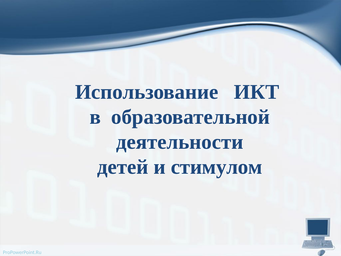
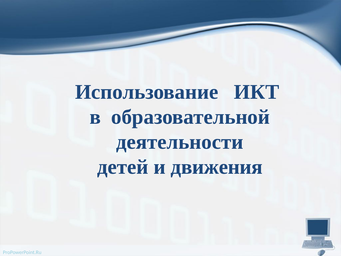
стимулом: стимулом -> движения
